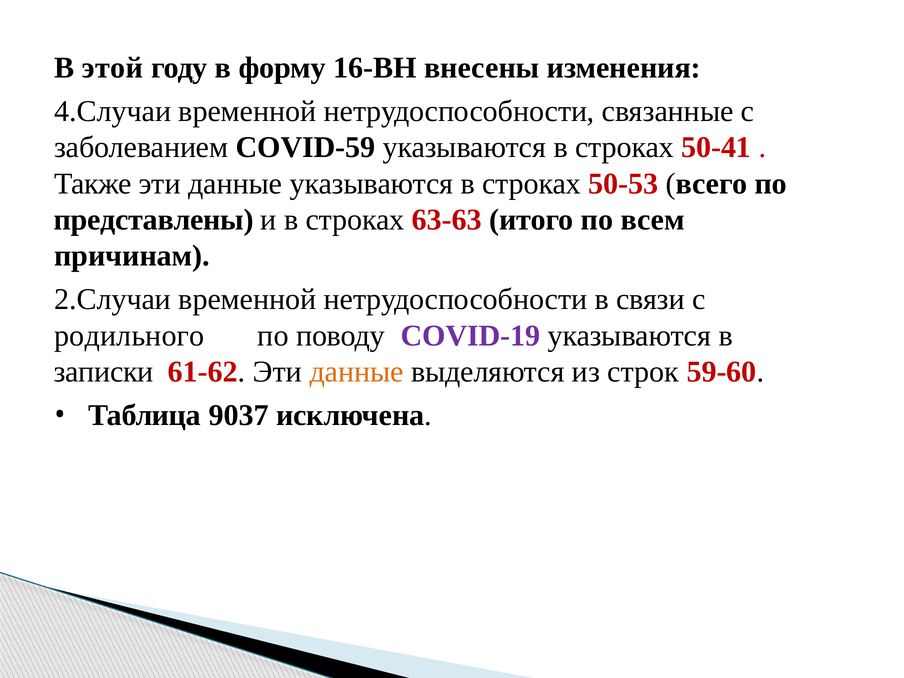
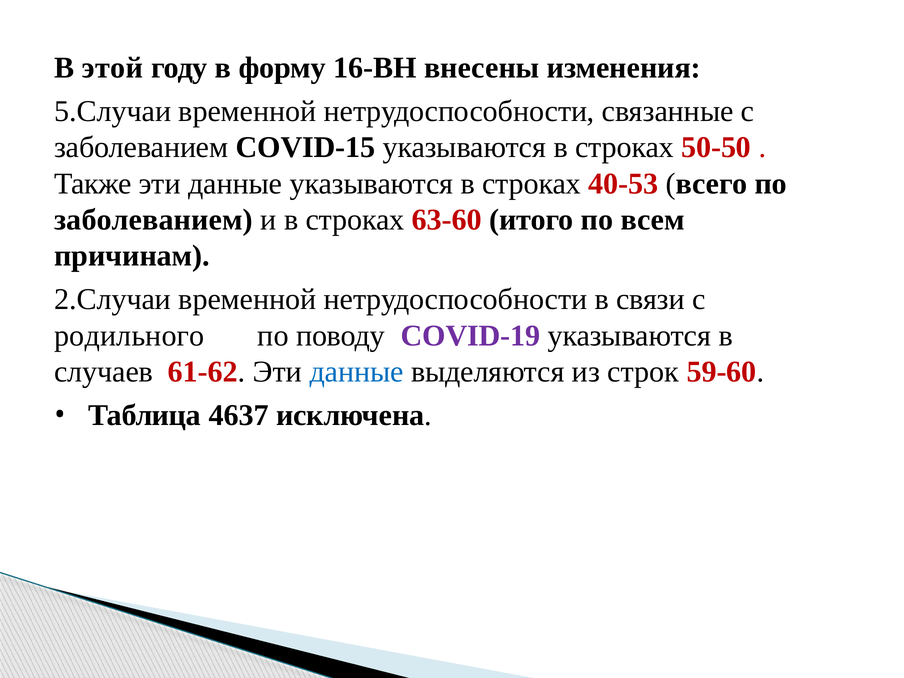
4.Случаи: 4.Случаи -> 5.Случаи
COVID-59: COVID-59 -> COVID-15
50-41: 50-41 -> 50-50
50-53: 50-53 -> 40-53
представлены at (154, 220): представлены -> заболеванием
63-63: 63-63 -> 63-60
записки: записки -> случаев
данные at (357, 372) colour: orange -> blue
9037: 9037 -> 4637
